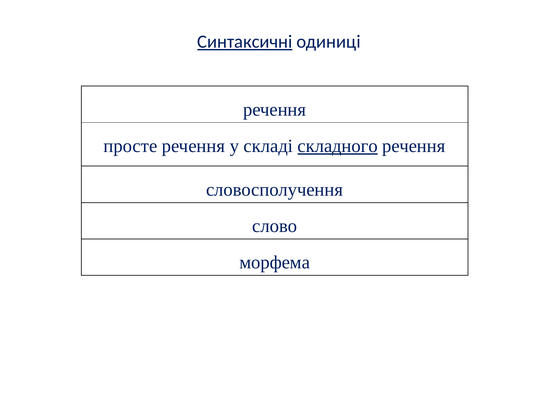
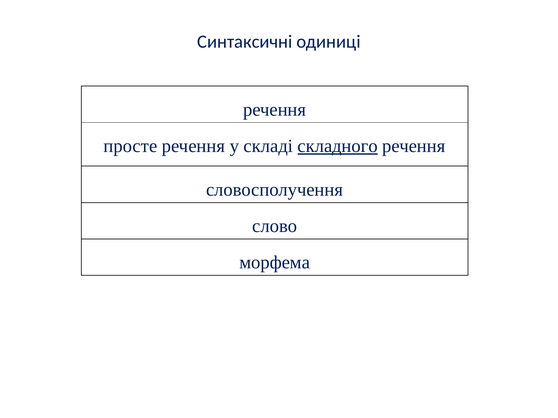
Синтаксичні underline: present -> none
